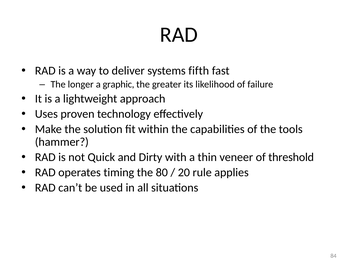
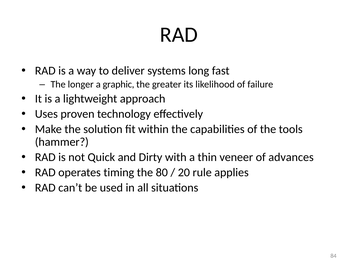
fifth: fifth -> long
threshold: threshold -> advances
